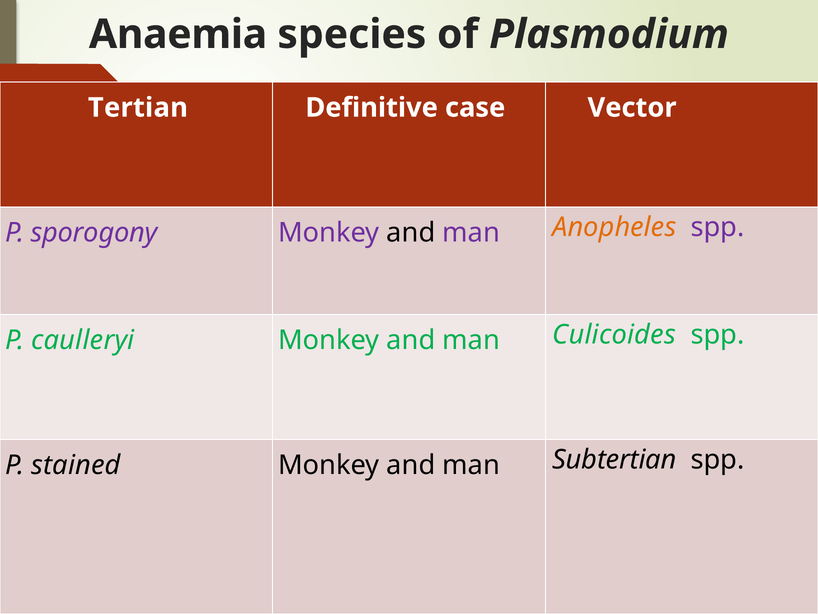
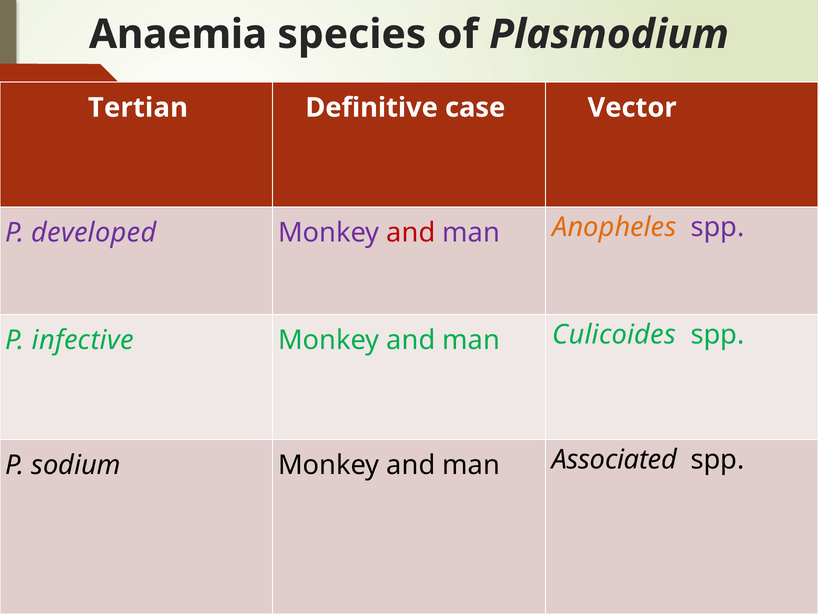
sporogony: sporogony -> developed
and at (411, 233) colour: black -> red
caulleryi: caulleryi -> infective
stained: stained -> sodium
Subtertian: Subtertian -> Associated
